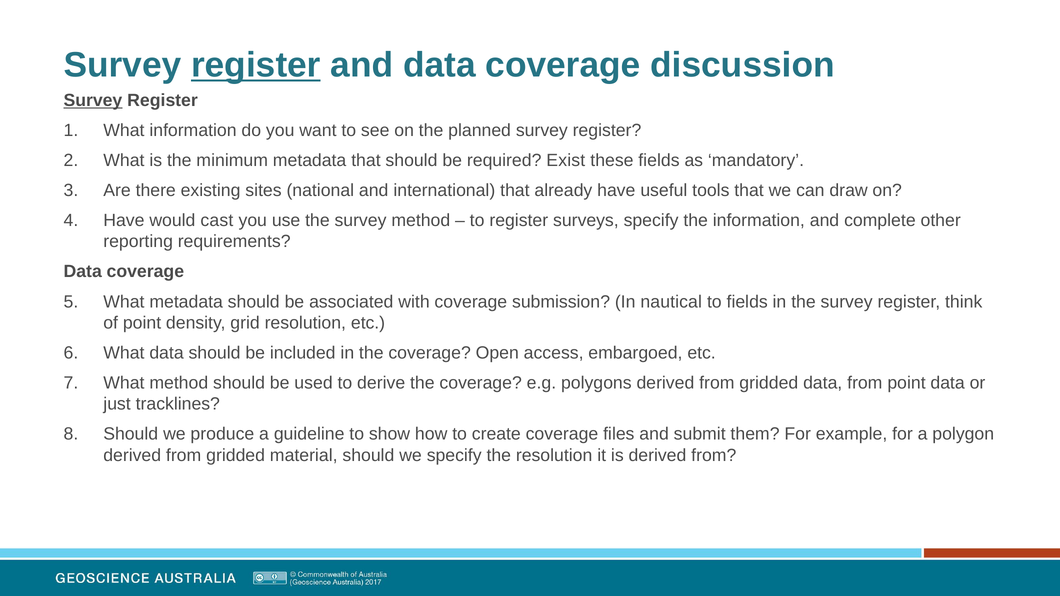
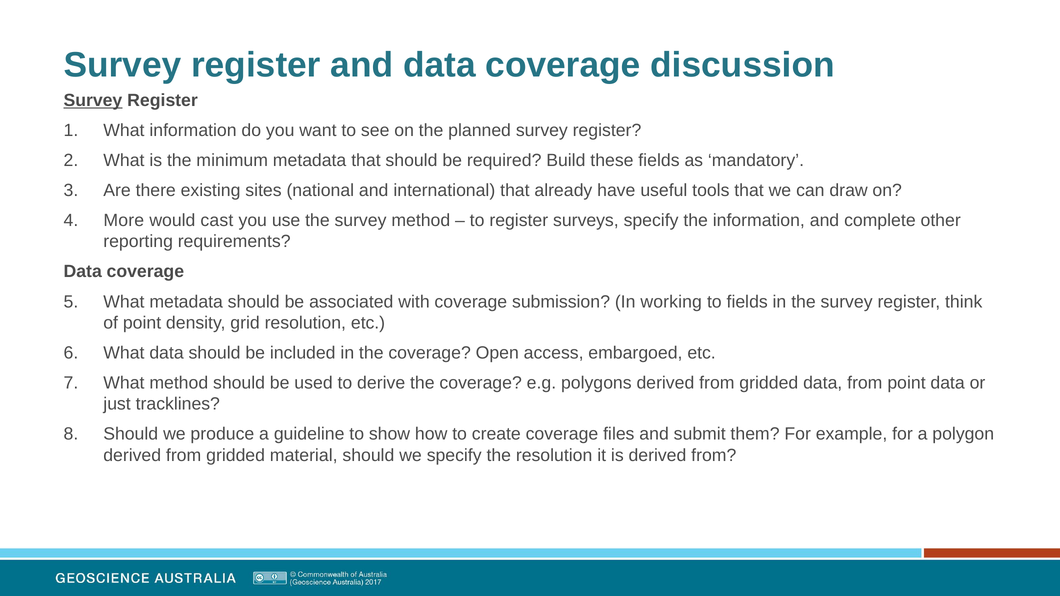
register at (256, 65) underline: present -> none
Exist: Exist -> Build
Have at (124, 221): Have -> More
nautical: nautical -> working
